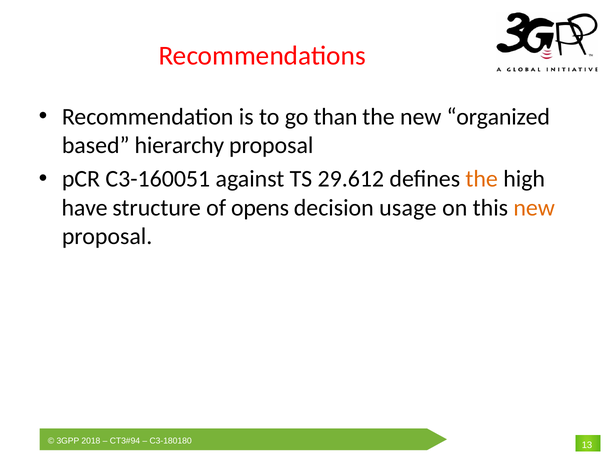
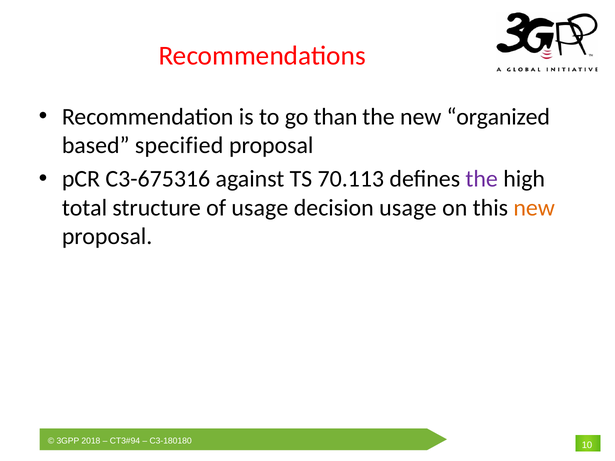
hierarchy: hierarchy -> specified
C3-160051: C3-160051 -> C3-675316
29.612: 29.612 -> 70.113
the at (482, 179) colour: orange -> purple
have: have -> total
of opens: opens -> usage
13: 13 -> 10
